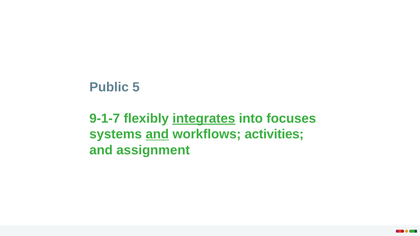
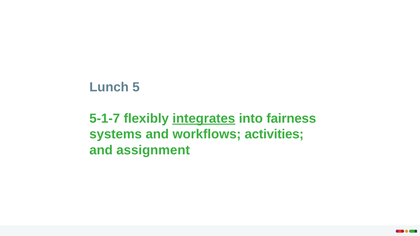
Public: Public -> Lunch
9-1-7: 9-1-7 -> 5-1-7
focuses: focuses -> fairness
and at (157, 134) underline: present -> none
